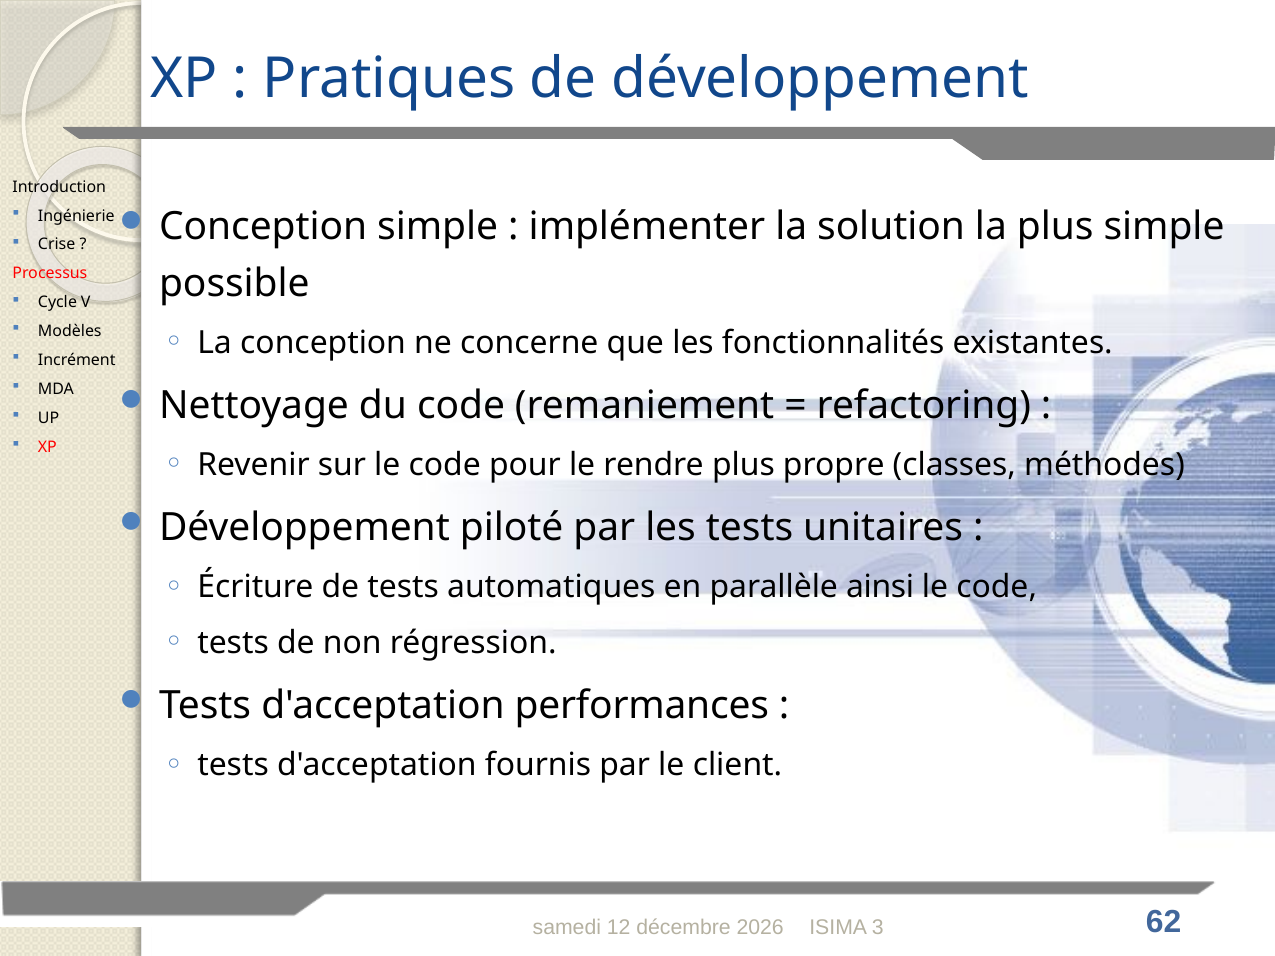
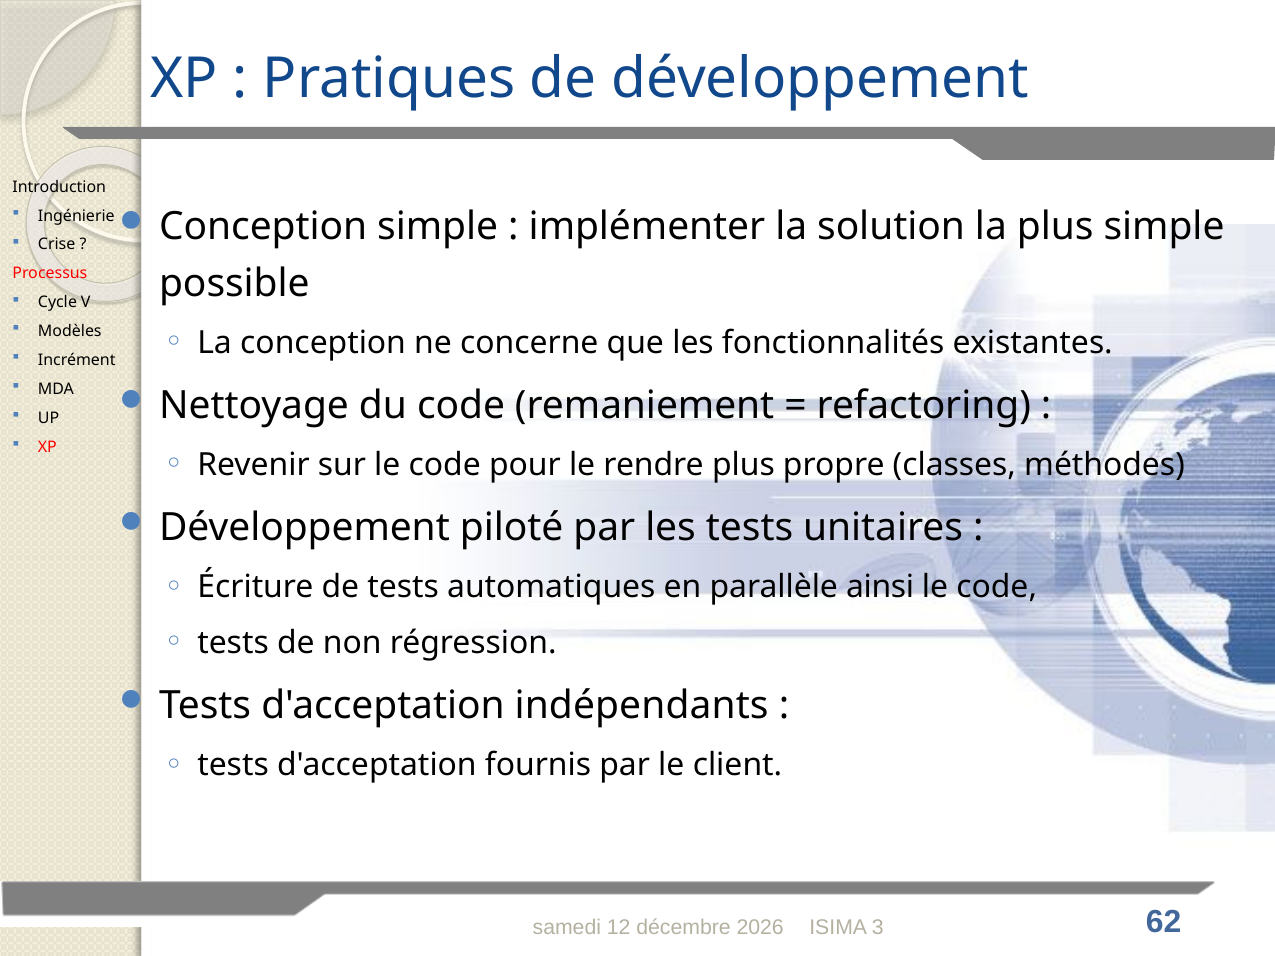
performances: performances -> indépendants
